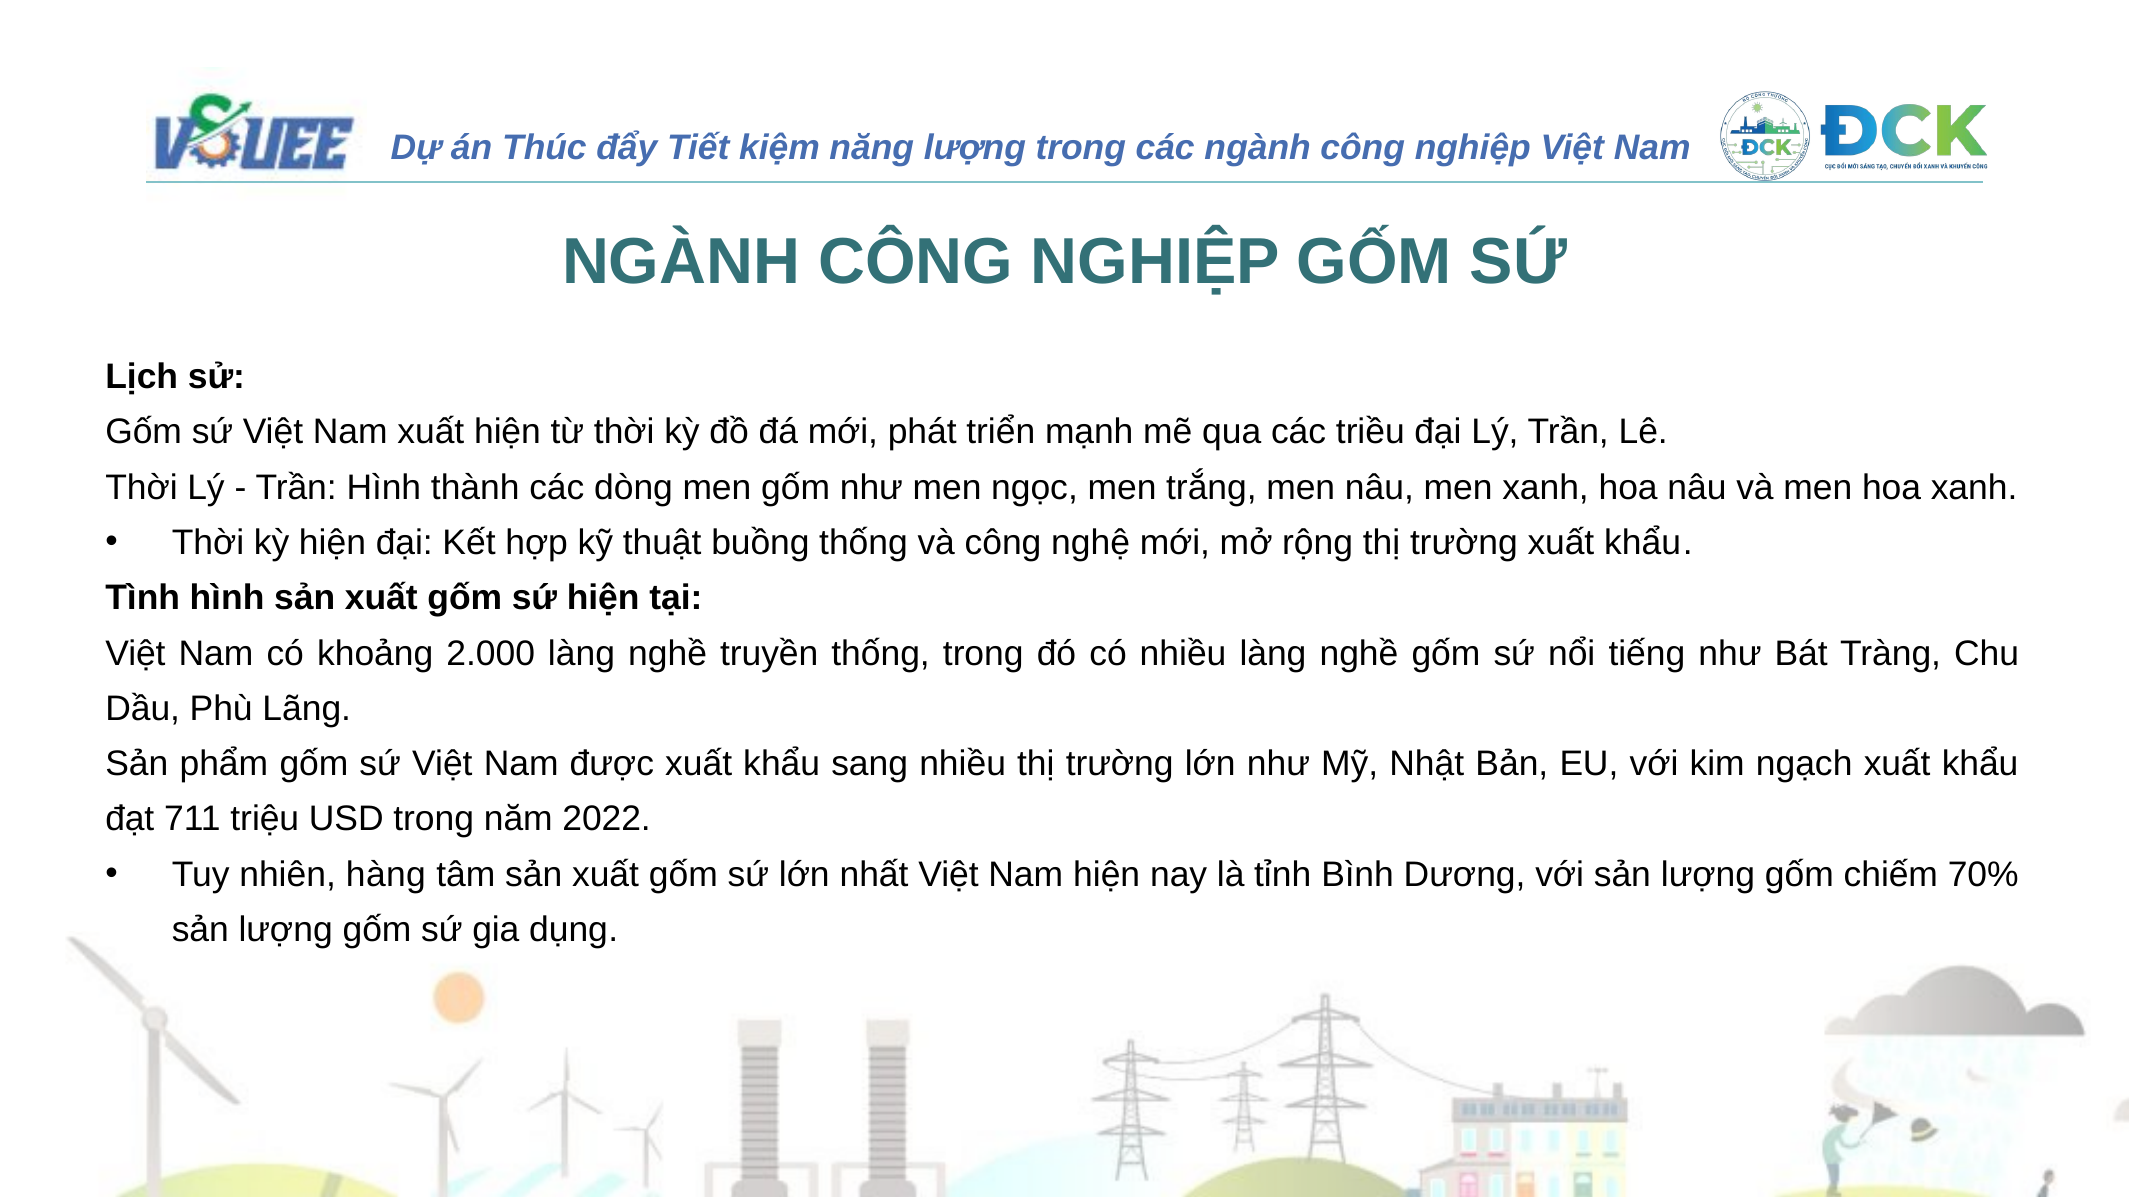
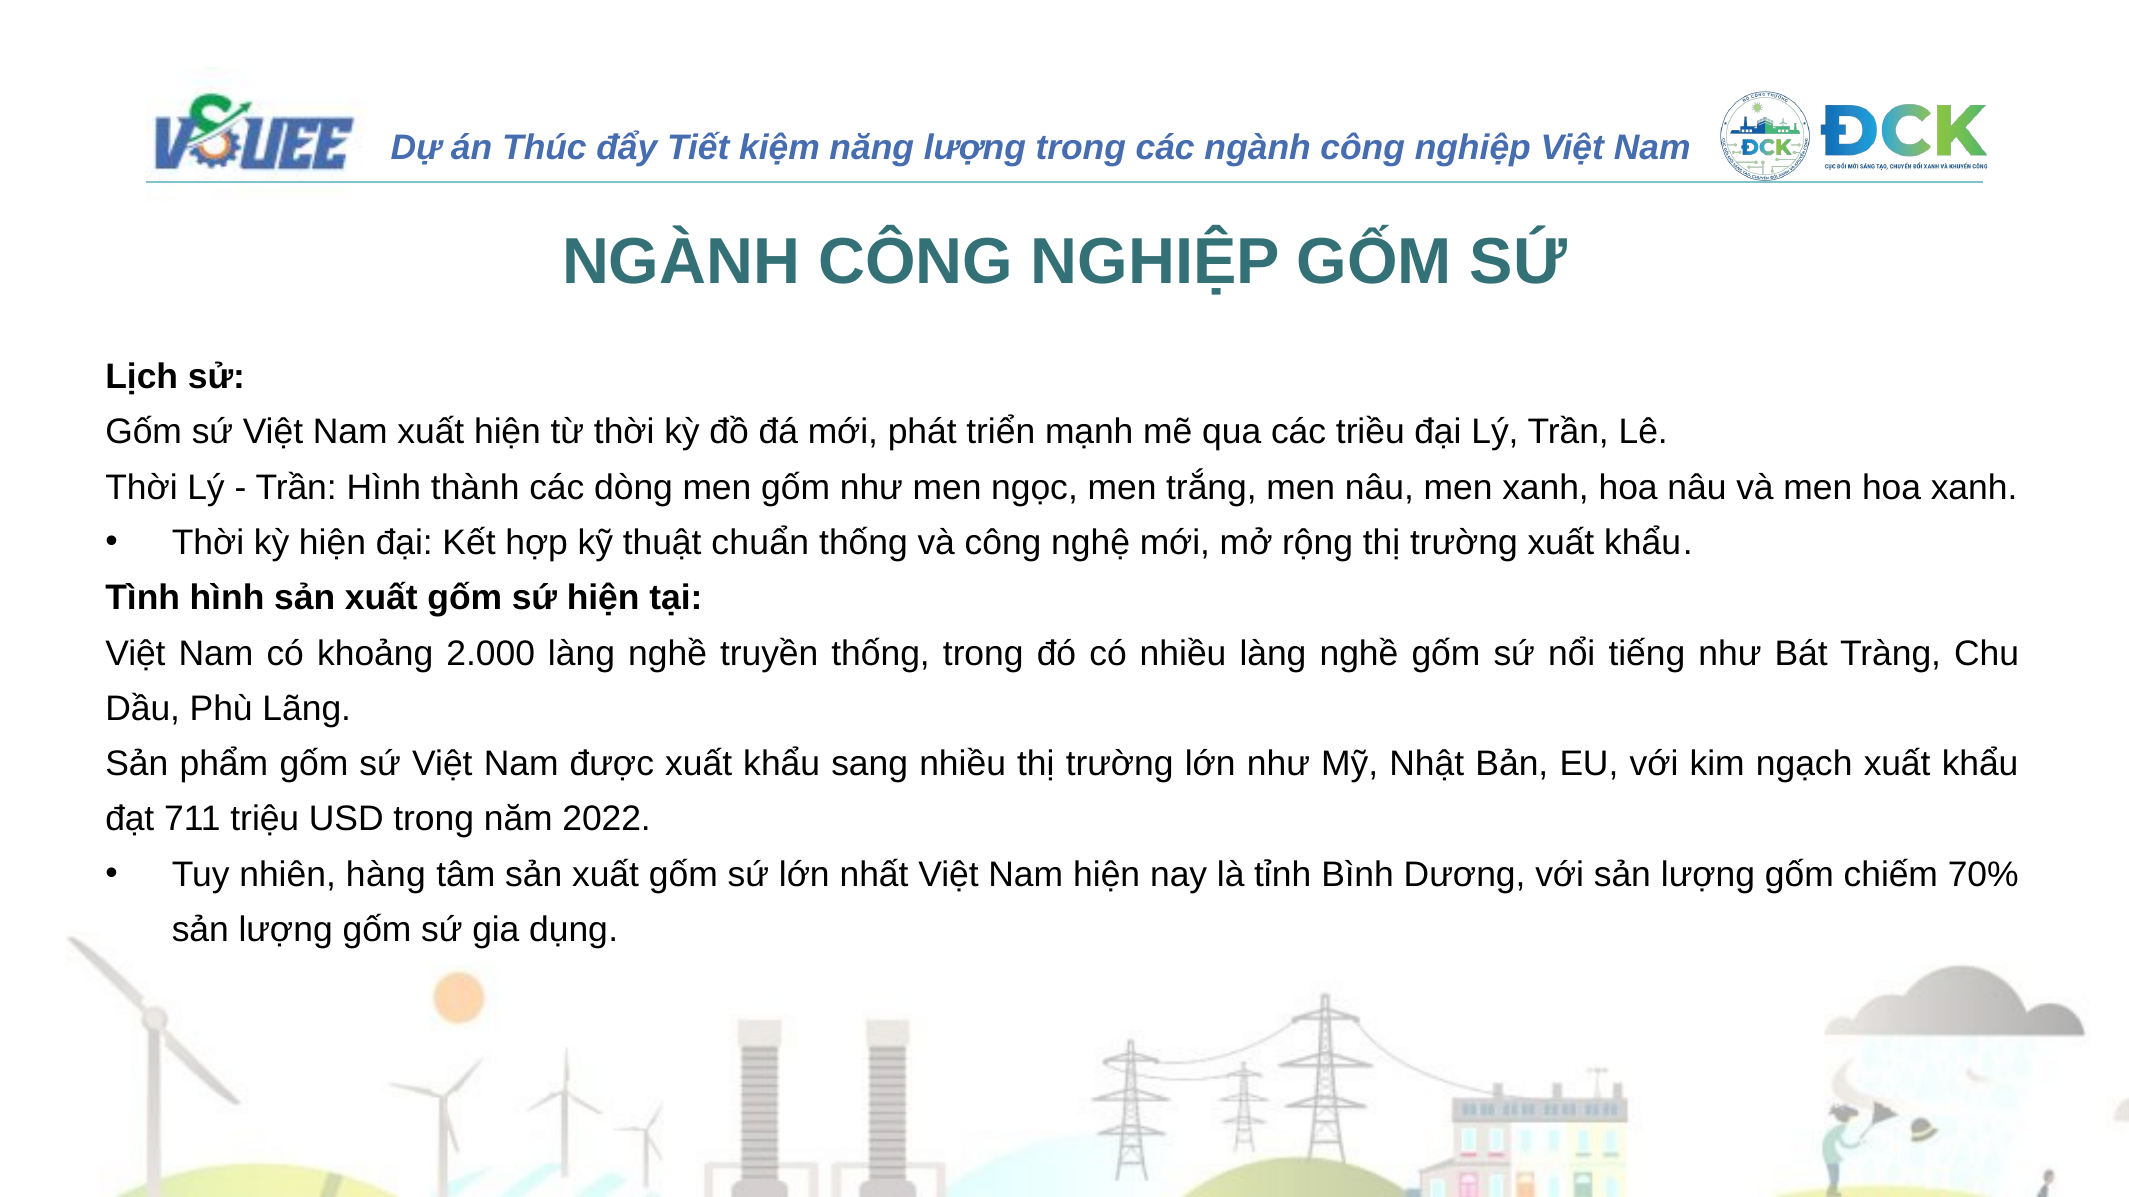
buồng: buồng -> chuẩn
